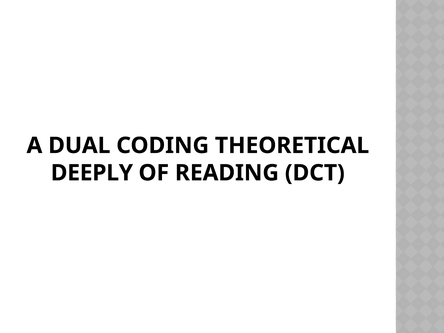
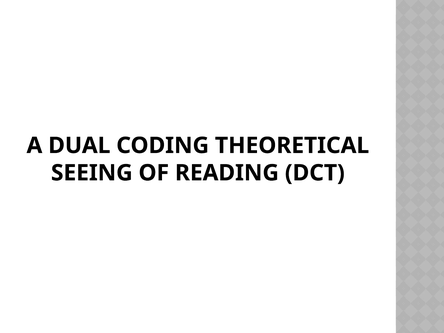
DEEPLY: DEEPLY -> SEEING
